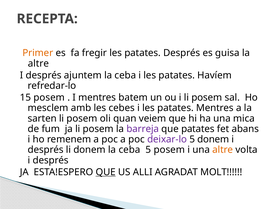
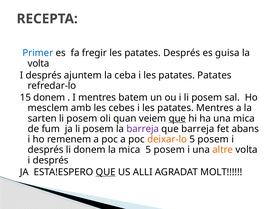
Primer colour: orange -> blue
altre at (38, 63): altre -> volta
patates Havíem: Havíem -> Patates
15 posem: posem -> donem
que at (177, 118) underline: none -> present
que patates: patates -> barreja
deixar-lo colour: purple -> orange
donem at (213, 139): donem -> posem
donem la ceba: ceba -> mica
